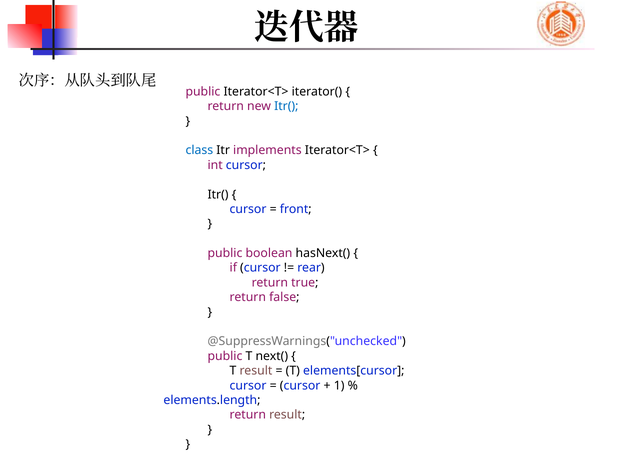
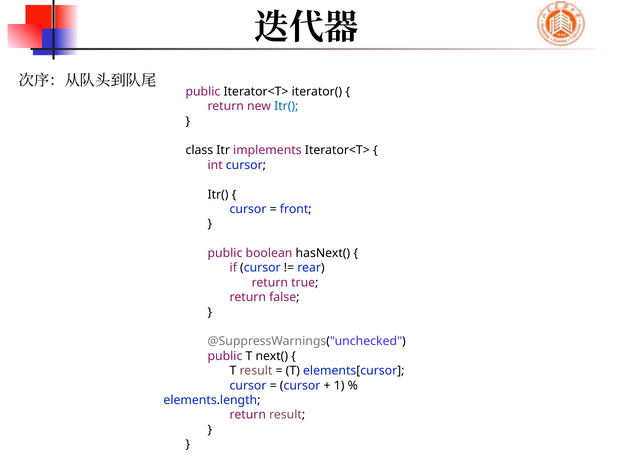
class colour: blue -> black
